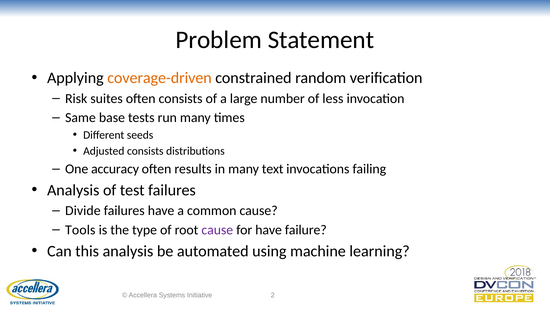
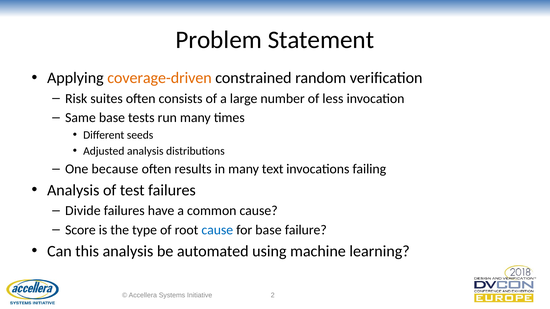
Adjusted consists: consists -> analysis
accuracy: accuracy -> because
Tools: Tools -> Score
cause at (217, 230) colour: purple -> blue
for have: have -> base
